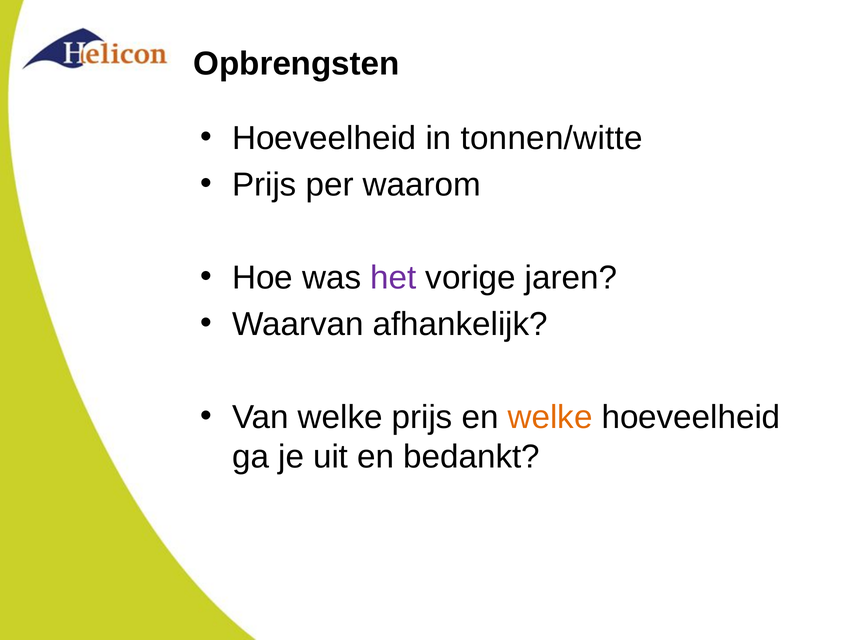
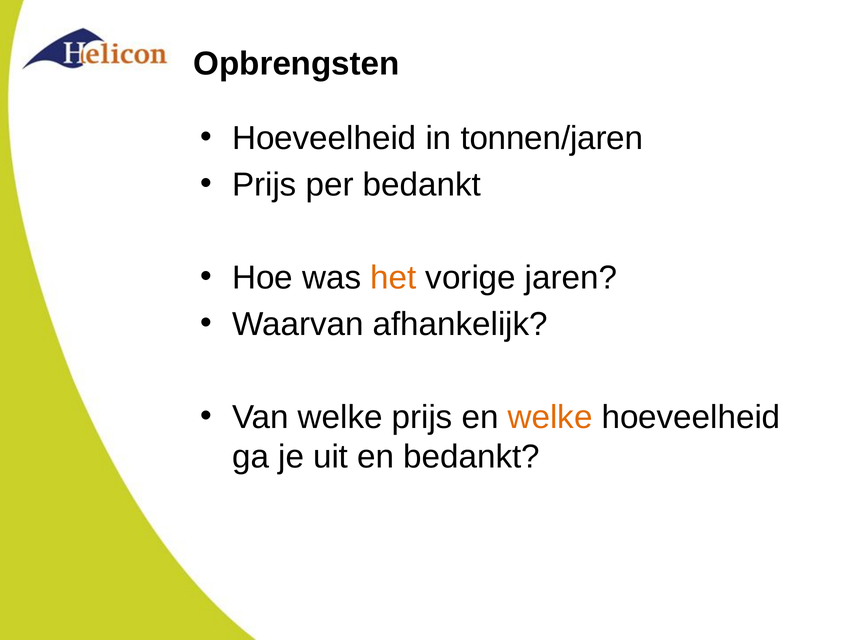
tonnen/witte: tonnen/witte -> tonnen/jaren
per waarom: waarom -> bedankt
het colour: purple -> orange
